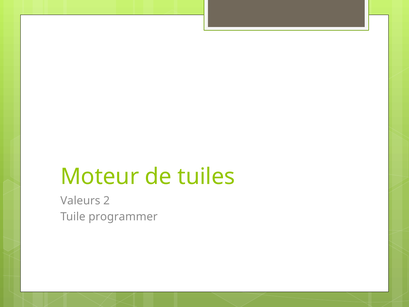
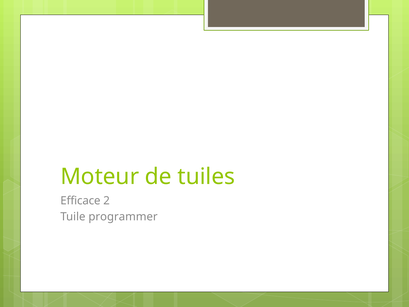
Valeurs: Valeurs -> Efficace
